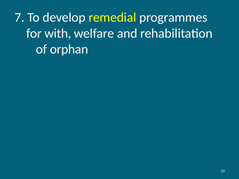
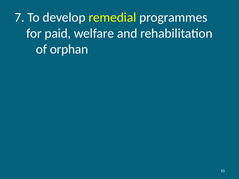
with: with -> paid
